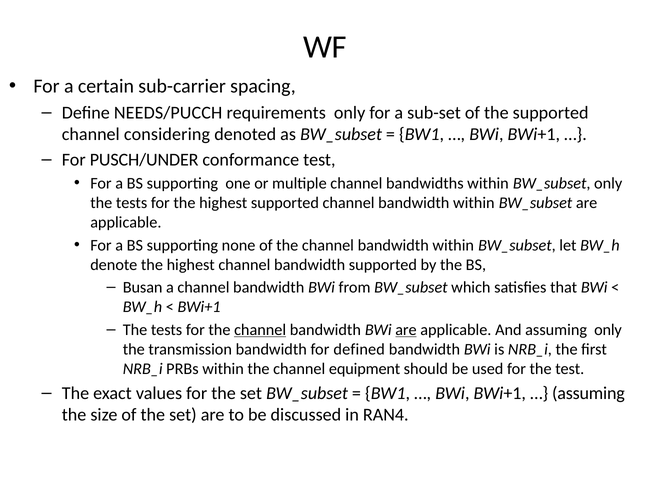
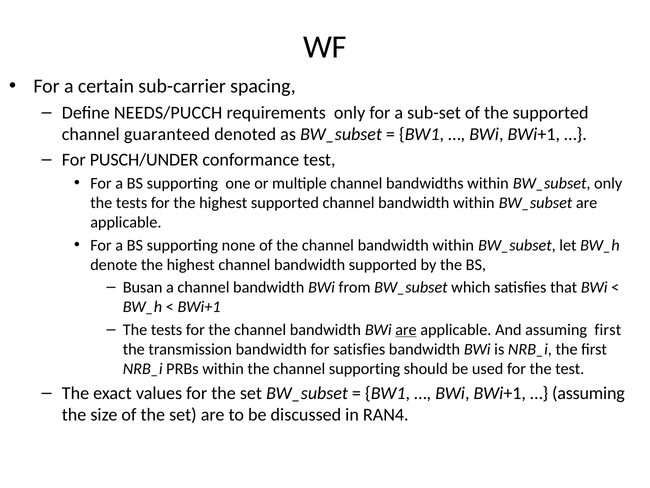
considering: considering -> guaranteed
channel at (260, 329) underline: present -> none
assuming only: only -> first
for defined: defined -> satisfies
channel equipment: equipment -> supporting
